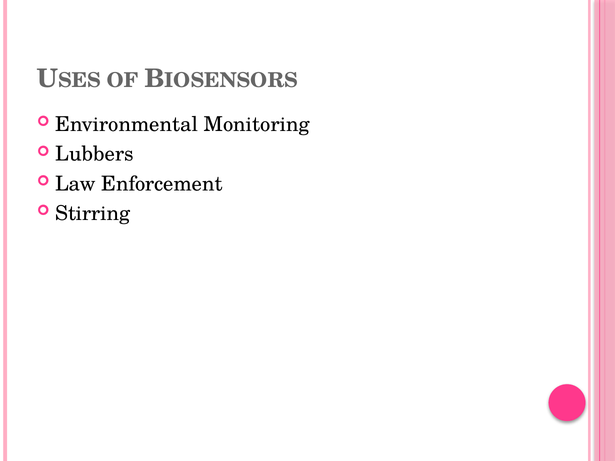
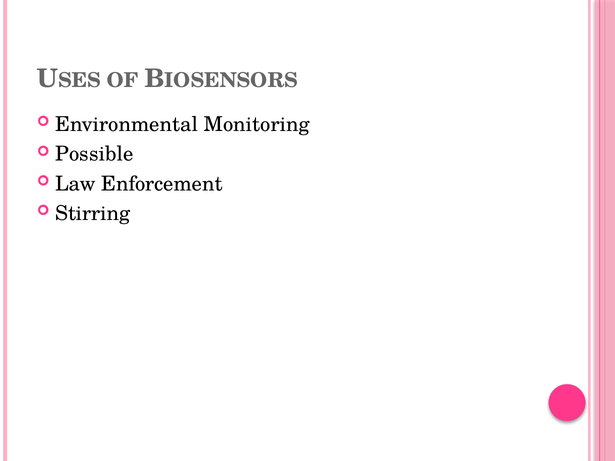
Lubbers: Lubbers -> Possible
